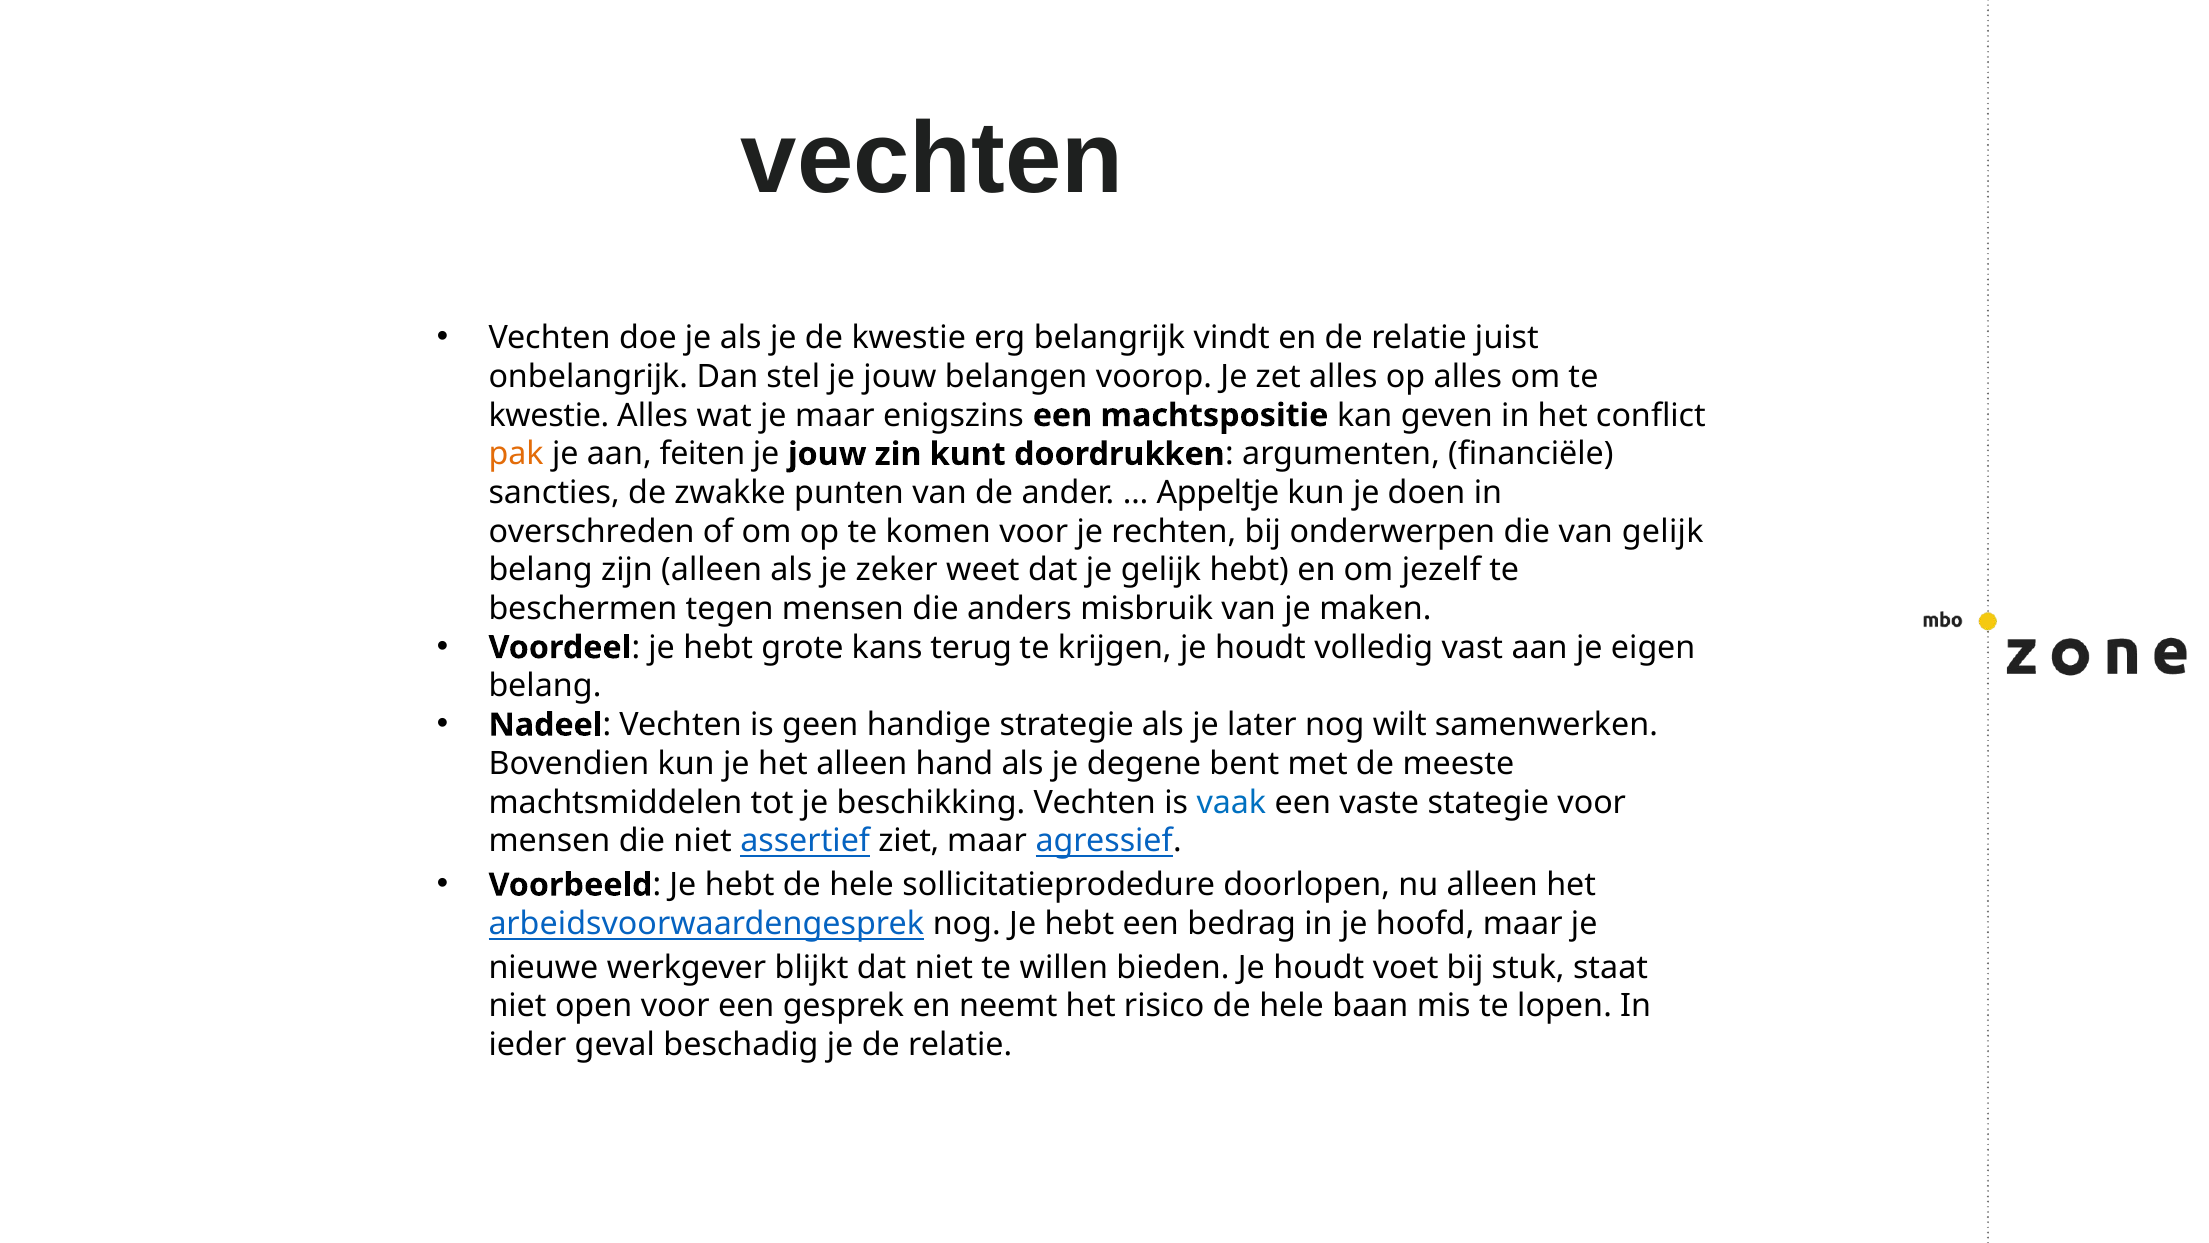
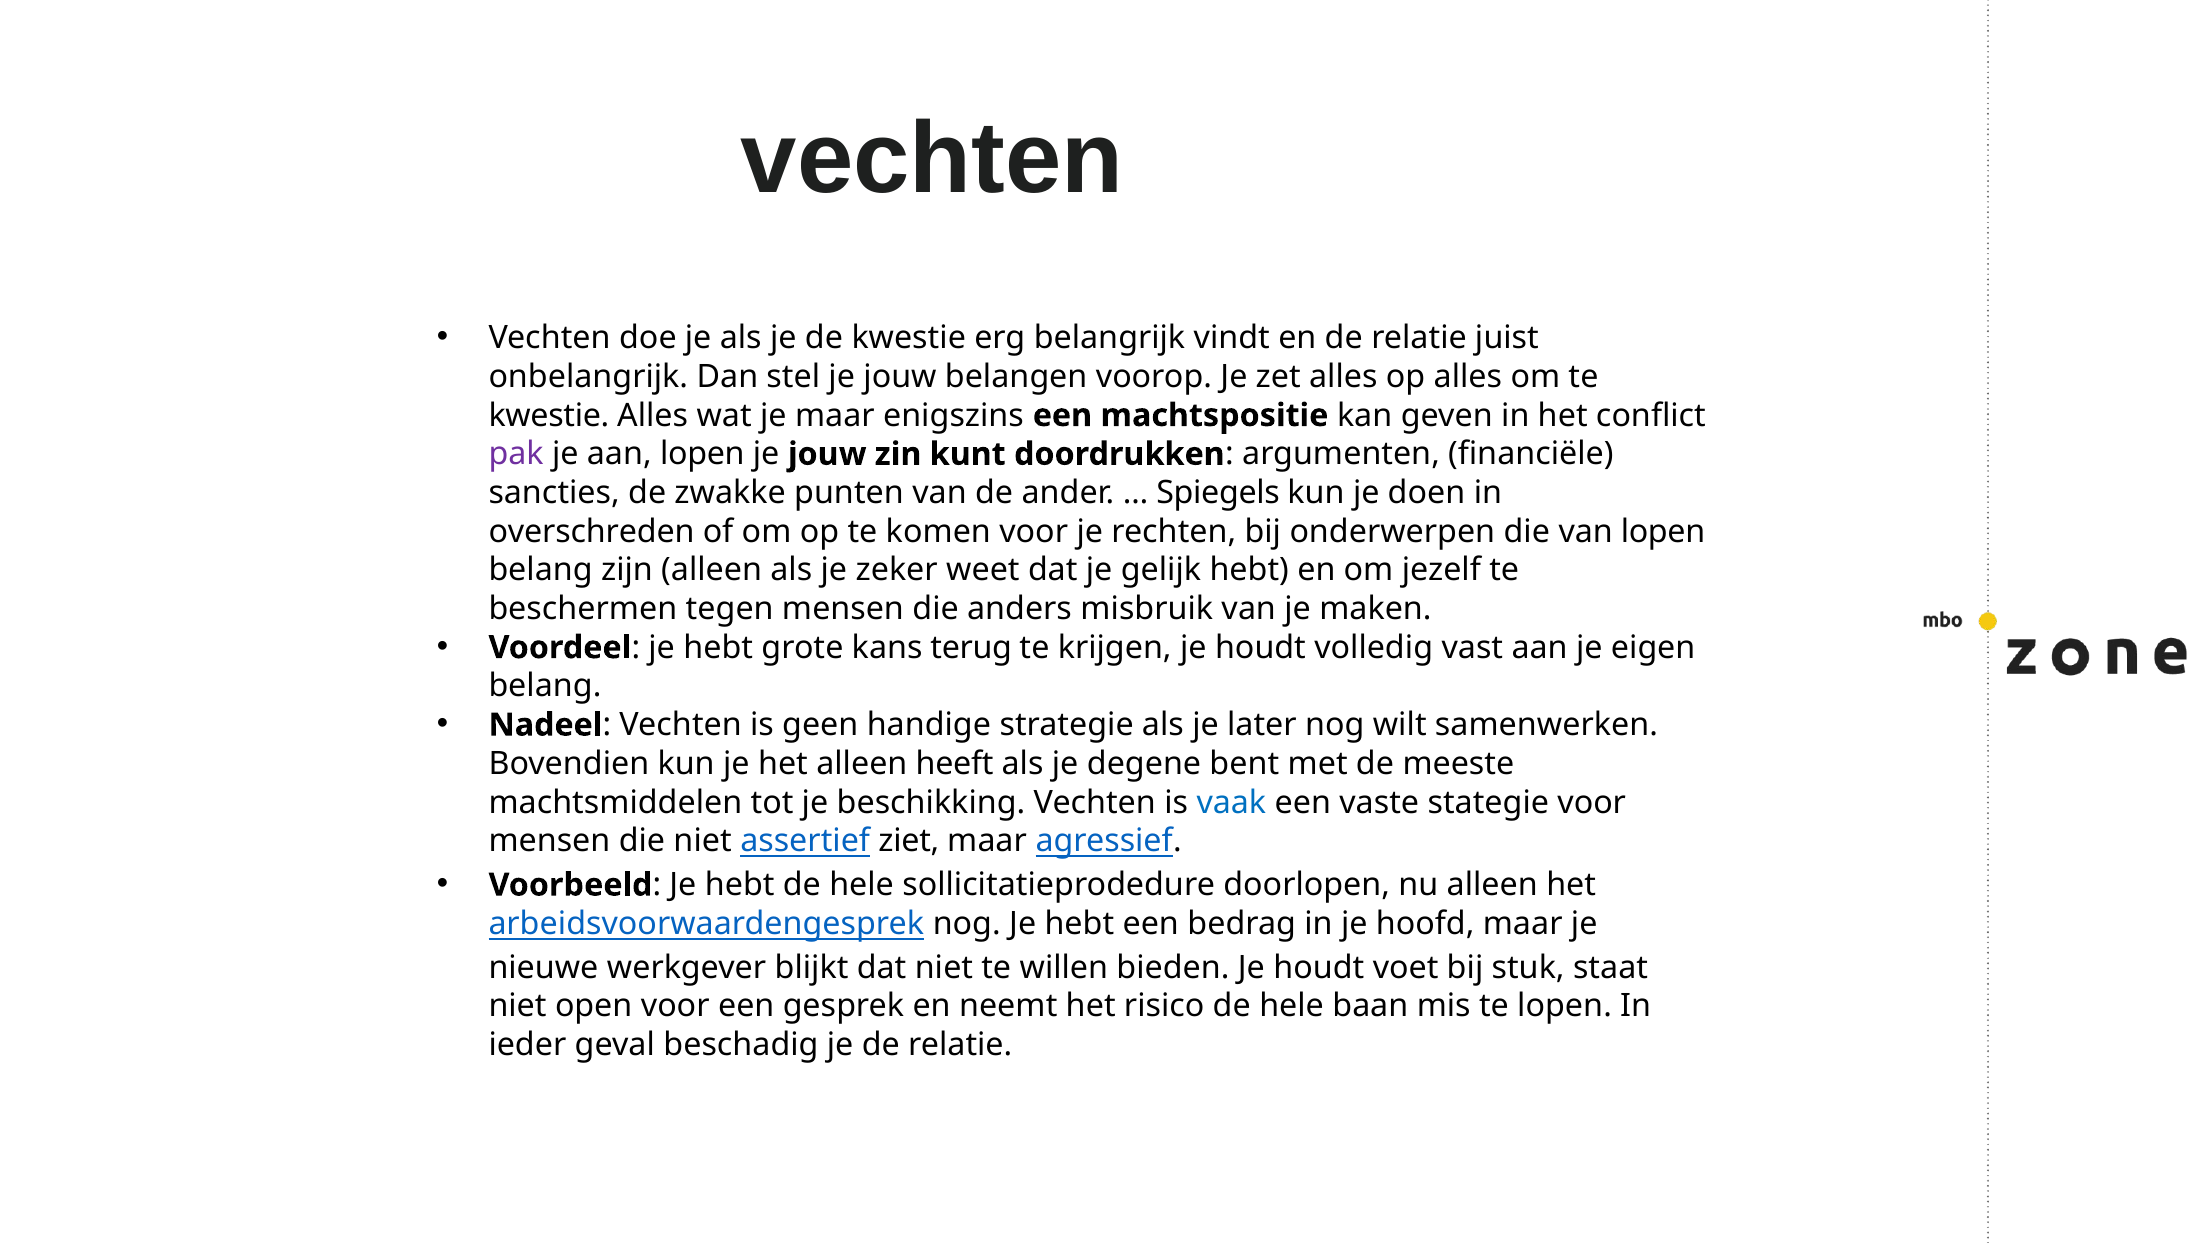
pak colour: orange -> purple
aan feiten: feiten -> lopen
Appeltje: Appeltje -> Spiegels
van gelijk: gelijk -> lopen
hand: hand -> heeft
